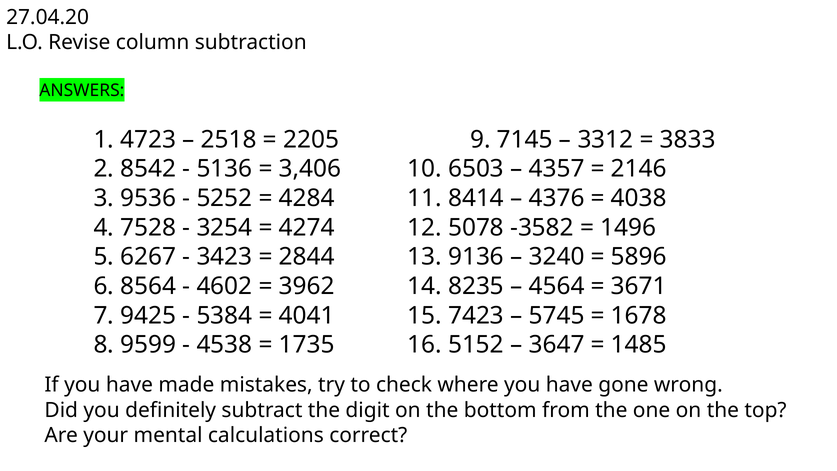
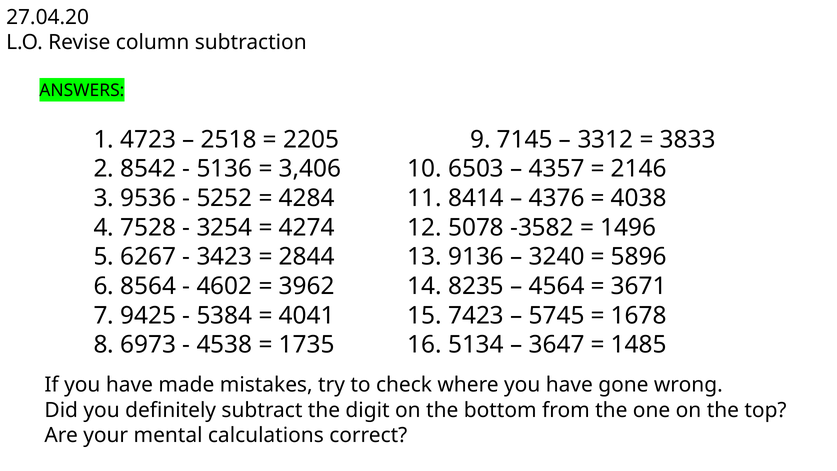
9599: 9599 -> 6973
5152: 5152 -> 5134
